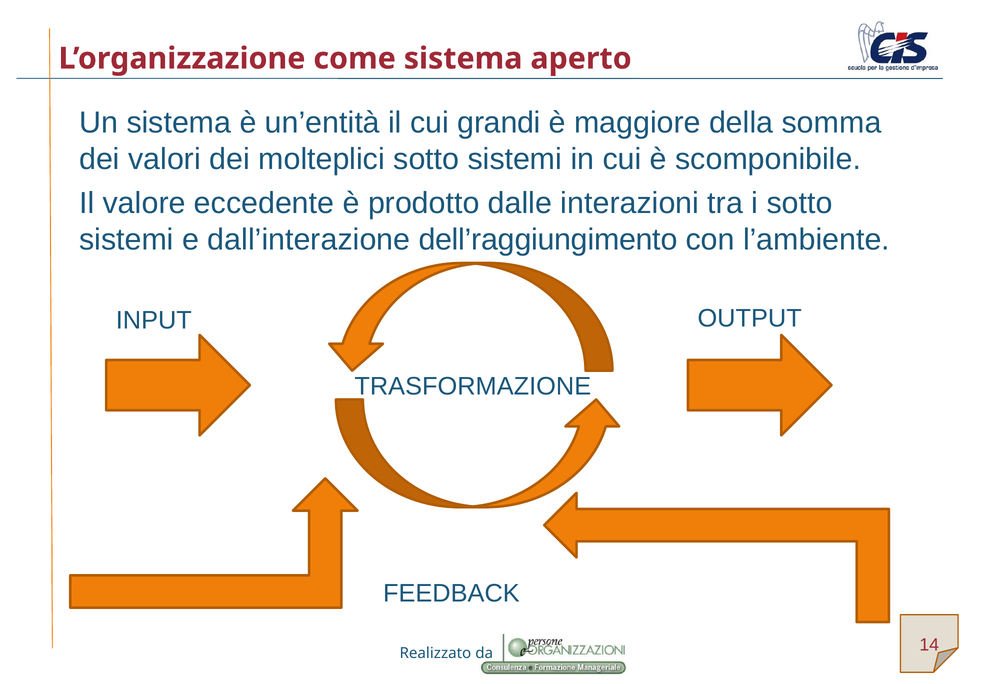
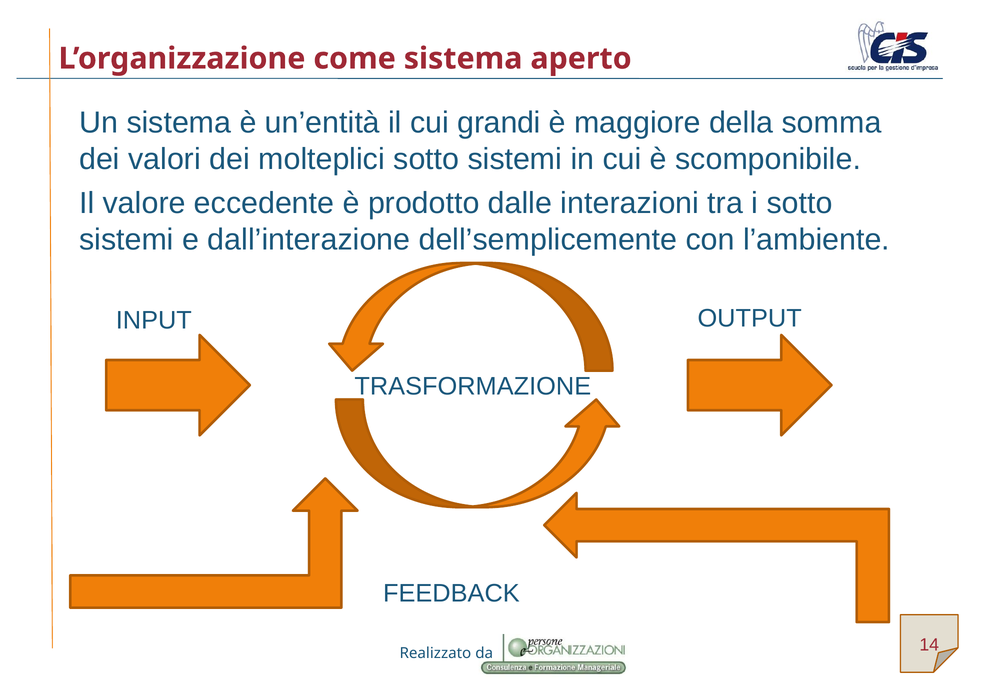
dell’raggiungimento: dell’raggiungimento -> dell’semplicemente
